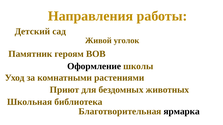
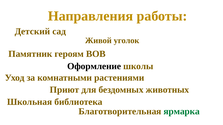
ярмарка colour: black -> green
